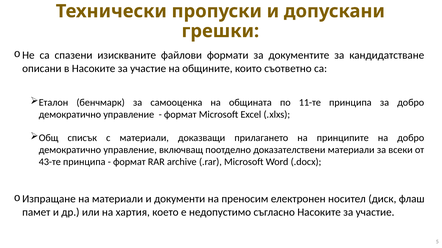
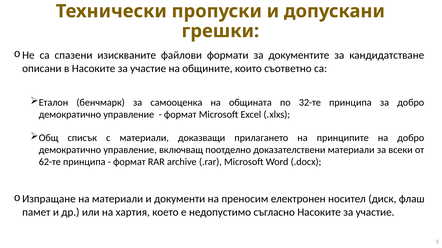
11-те: 11-те -> 32-те
43-те: 43-те -> 62-те
